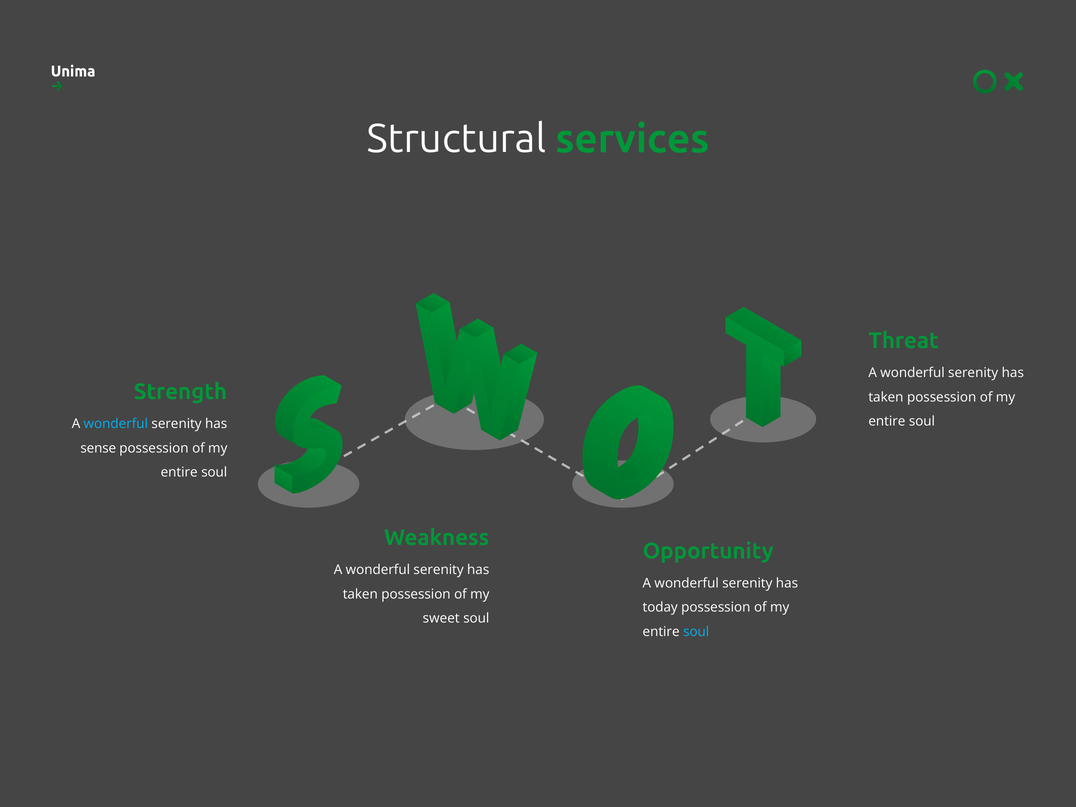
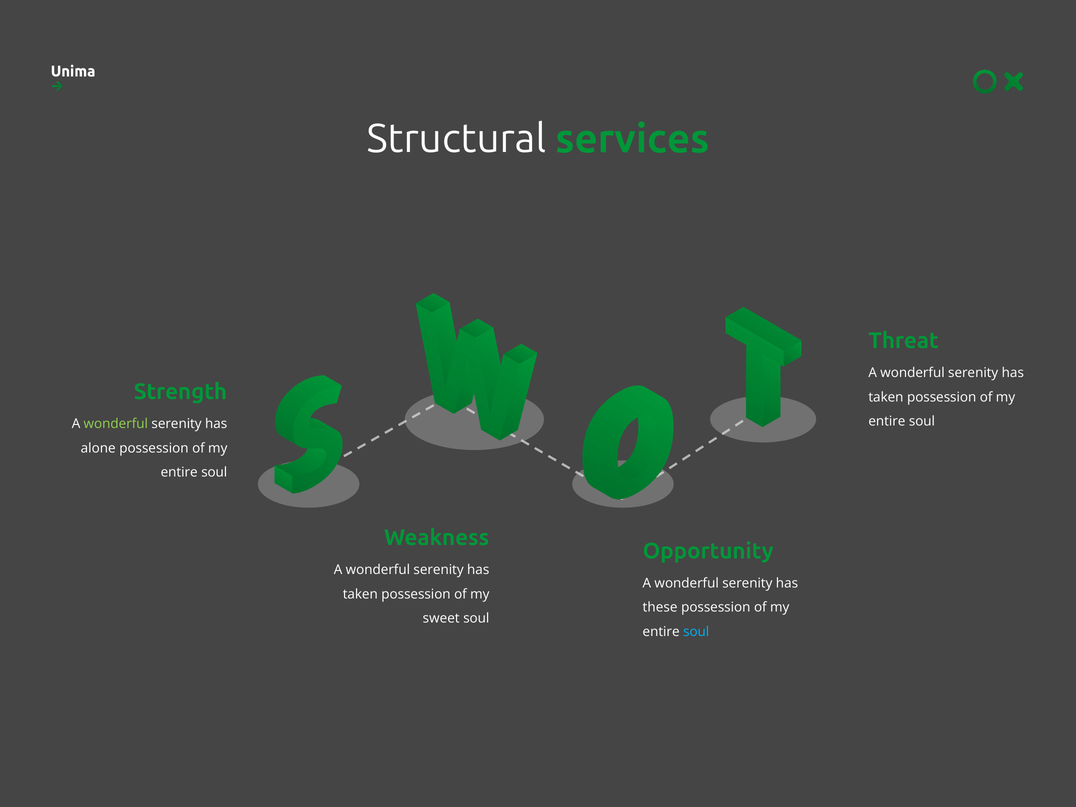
wonderful at (116, 424) colour: light blue -> light green
sense: sense -> alone
today: today -> these
